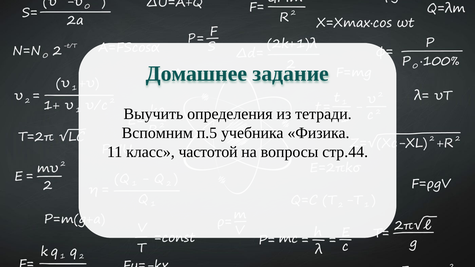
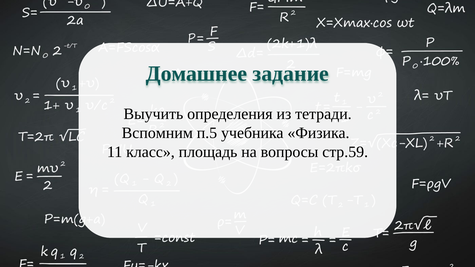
частотой: частотой -> площадь
стр.44: стр.44 -> стр.59
